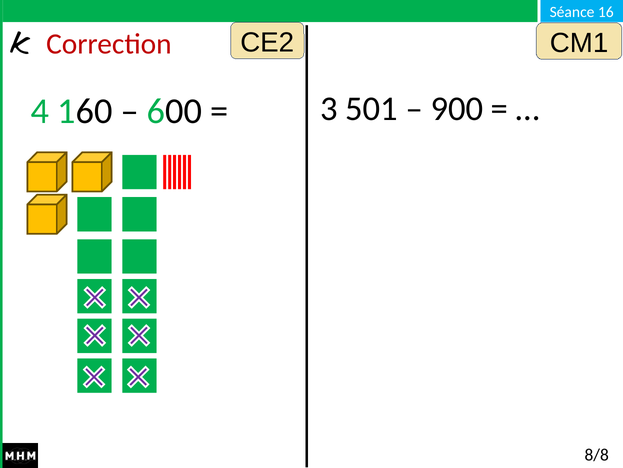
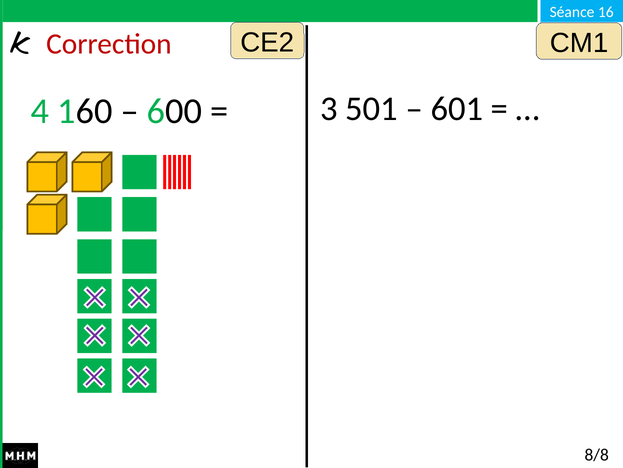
900: 900 -> 601
